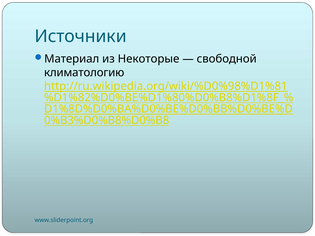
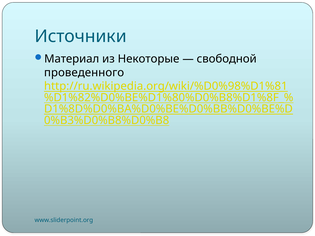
климатологию: климатологию -> проведенного
